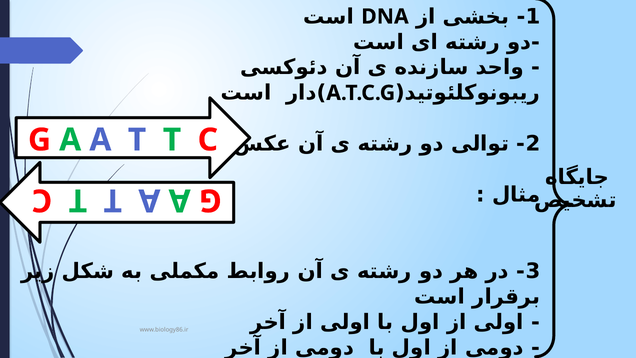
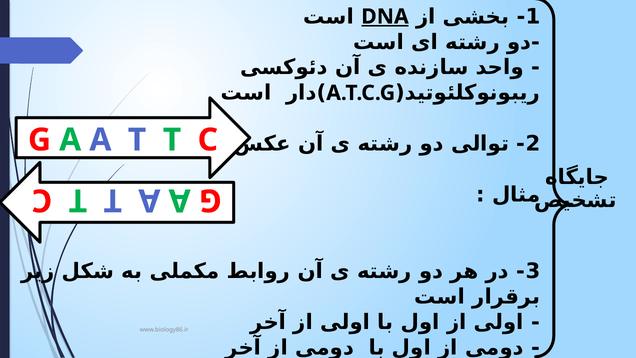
DNA underline: none -> present
